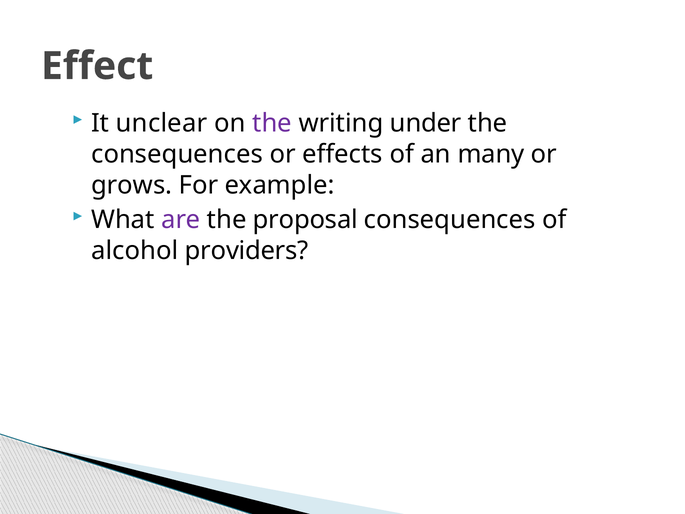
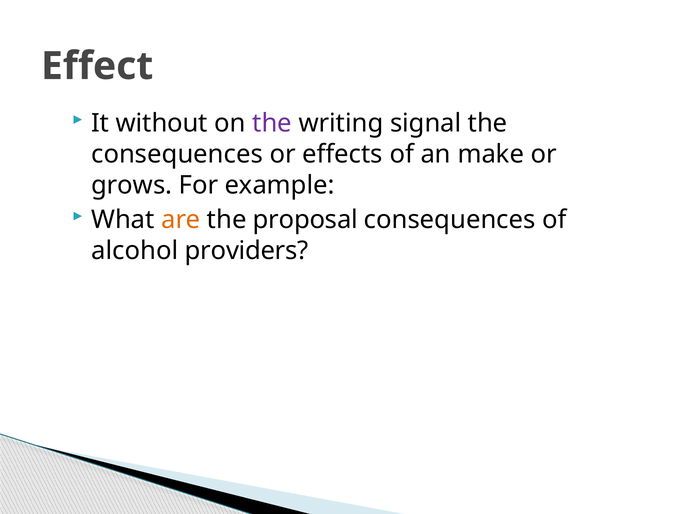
unclear: unclear -> without
under: under -> signal
many: many -> make
are colour: purple -> orange
